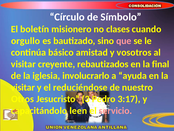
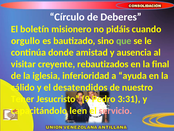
Símbolo: Símbolo -> Deberes
clases: clases -> pidáis
que colour: pink -> light green
básico: básico -> donde
vosotros: vosotros -> ausencia
involucrarlo: involucrarlo -> inferioridad
visitar at (23, 87): visitar -> cálido
reduciéndose: reduciéndose -> desatendidos
Otros: Otros -> Tener
3: 3 -> 9
3:17: 3:17 -> 3:31
